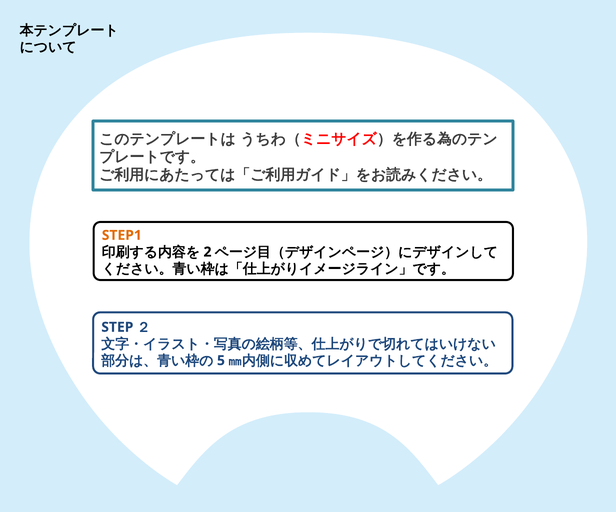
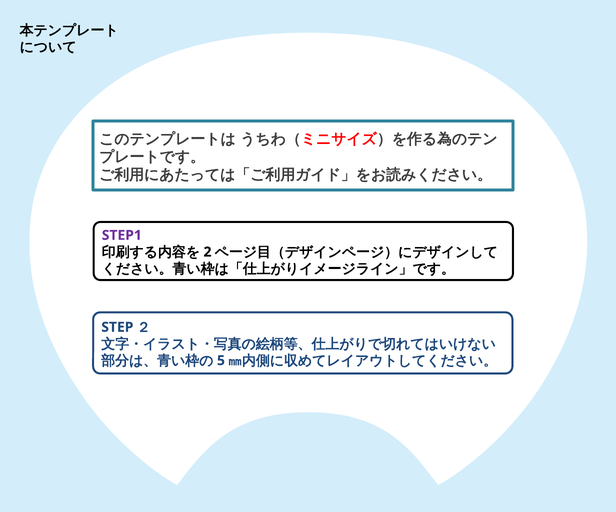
STEP1 colour: orange -> purple
